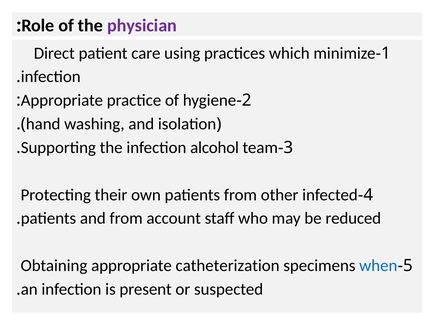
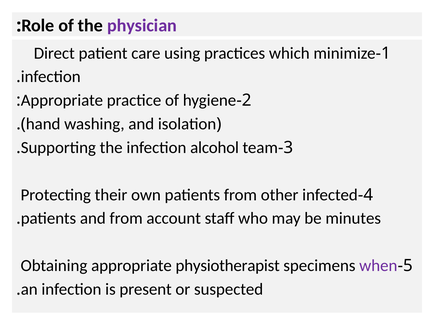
reduced: reduced -> minutes
catheterization: catheterization -> physiotherapist
when colour: blue -> purple
